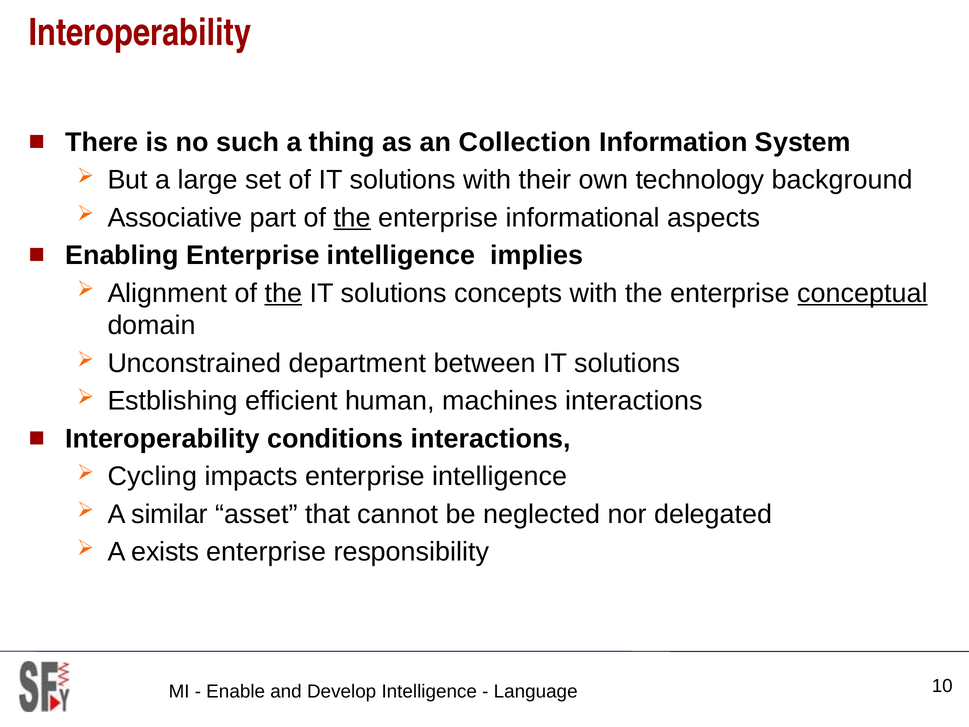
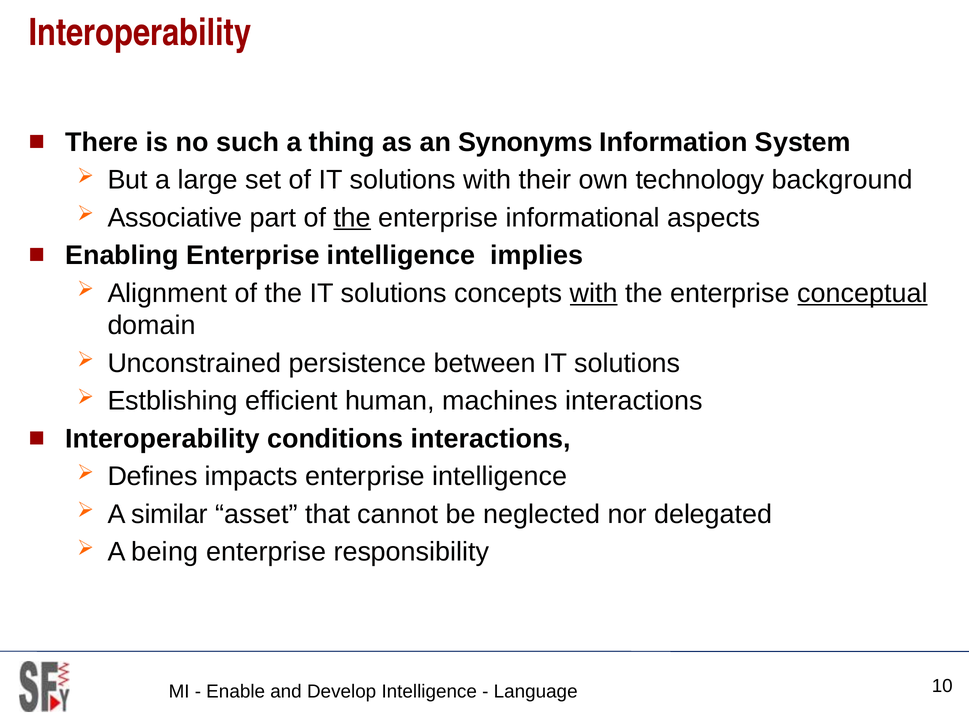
Collection: Collection -> Synonyms
the at (283, 293) underline: present -> none
with at (594, 293) underline: none -> present
department: department -> persistence
Cycling: Cycling -> Defines
exists: exists -> being
